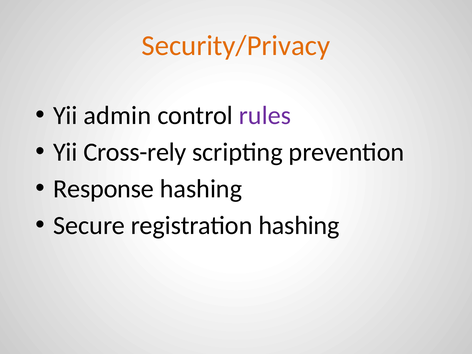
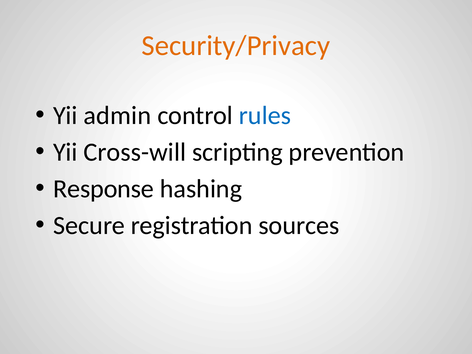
rules colour: purple -> blue
Cross-rely: Cross-rely -> Cross-will
registration hashing: hashing -> sources
